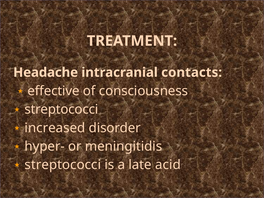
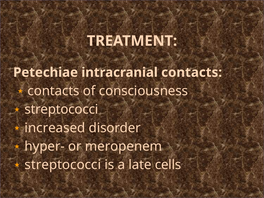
Headache: Headache -> Petechiae
effective at (54, 91): effective -> contacts
meningitidis: meningitidis -> meropenem
acid: acid -> cells
